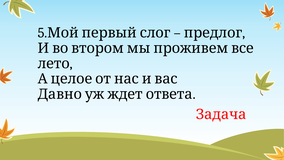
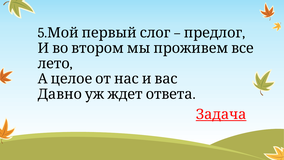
Задача underline: none -> present
